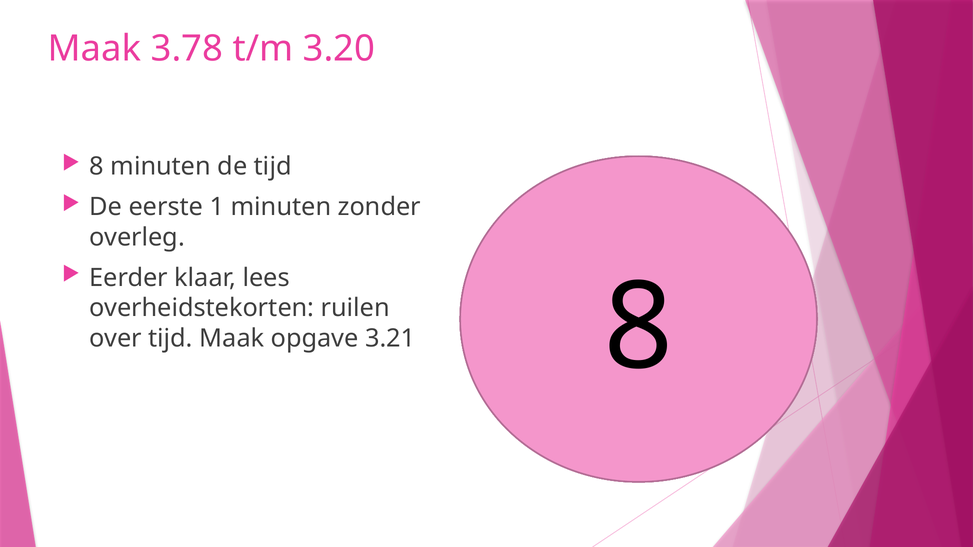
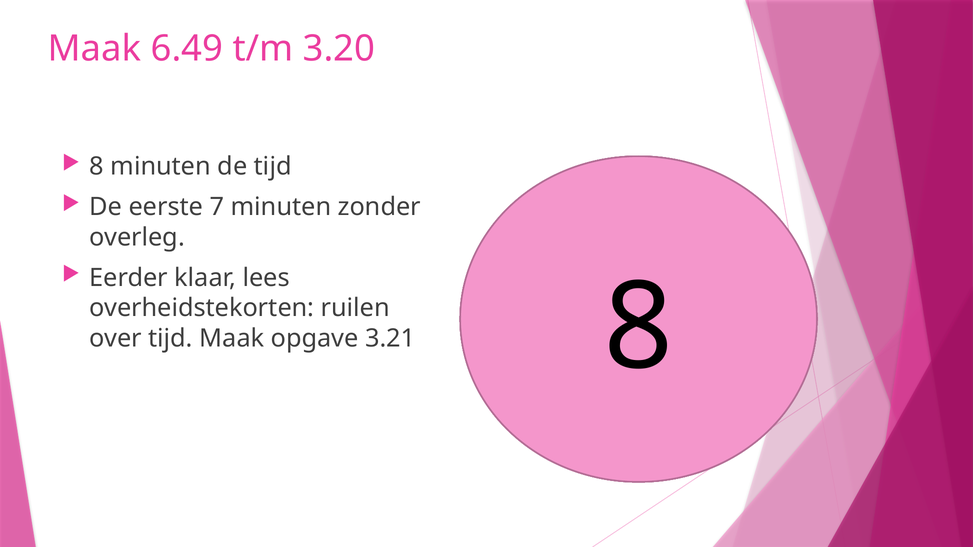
3.78: 3.78 -> 6.49
1: 1 -> 7
